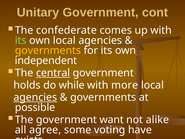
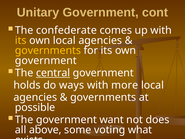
its at (21, 40) colour: light green -> yellow
independent at (46, 61): independent -> government
while: while -> ways
agencies at (35, 97) underline: present -> none
alike: alike -> does
agree: agree -> above
have: have -> what
